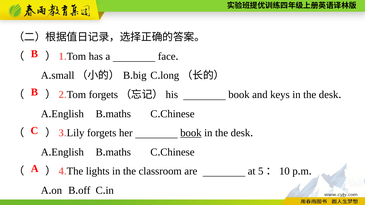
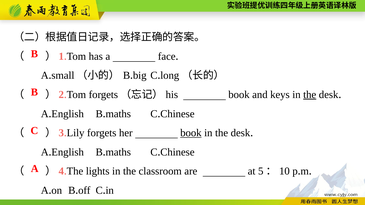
the at (310, 95) underline: none -> present
